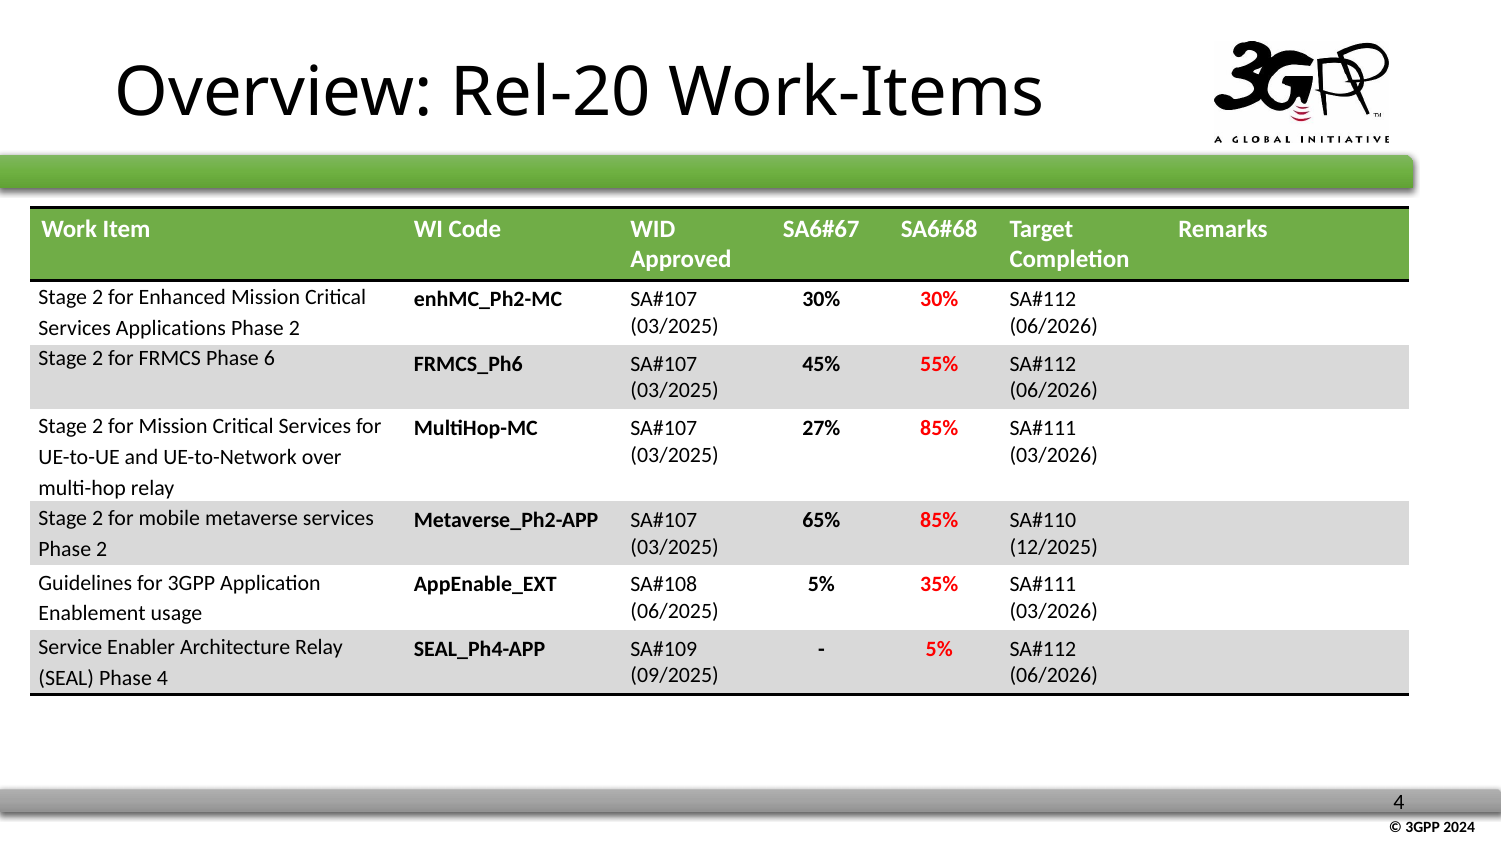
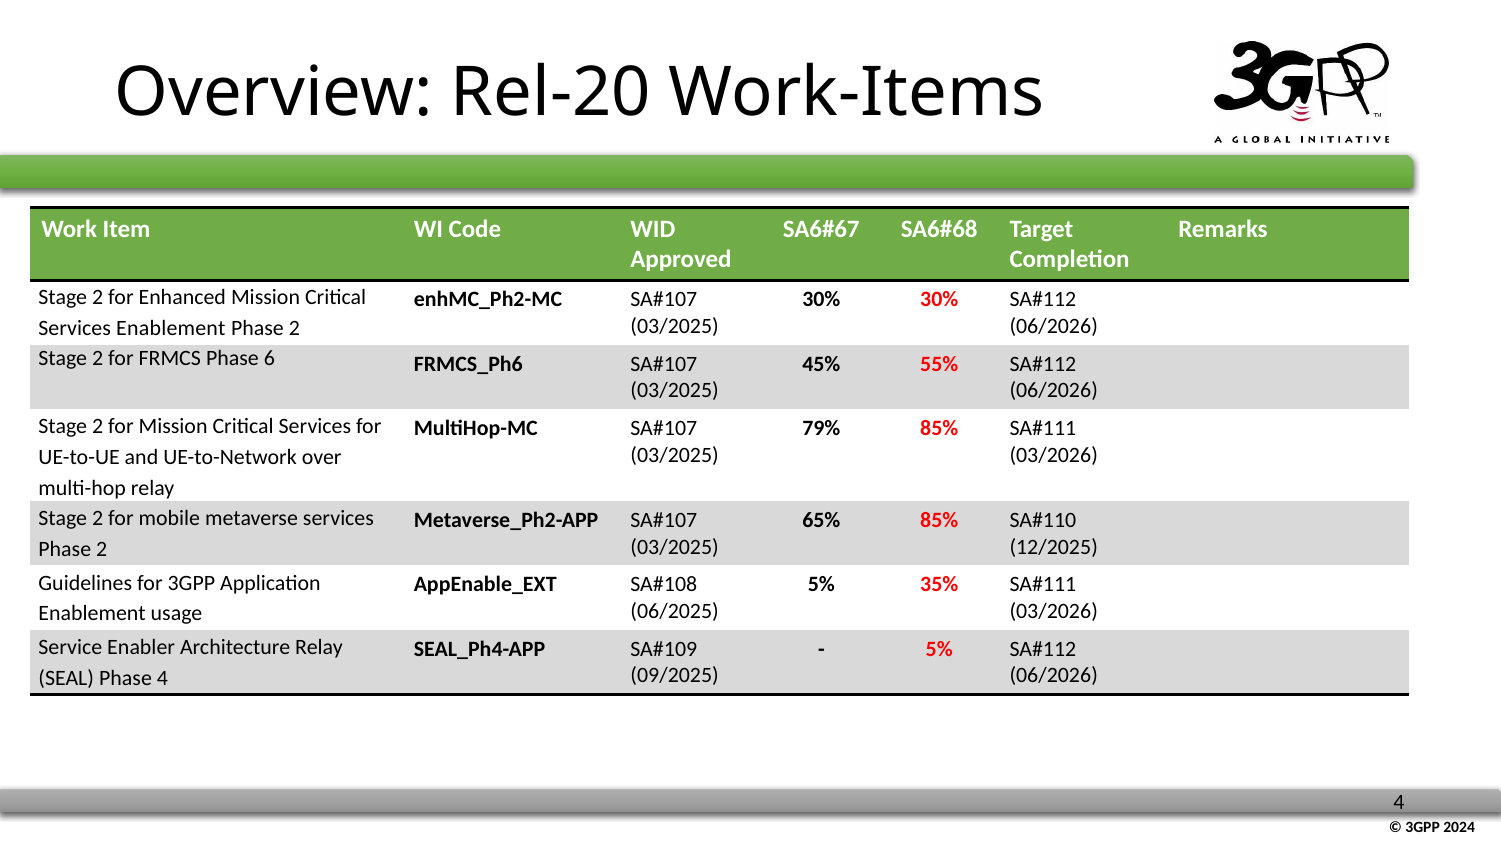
Services Applications: Applications -> Enablement
27%: 27% -> 79%
